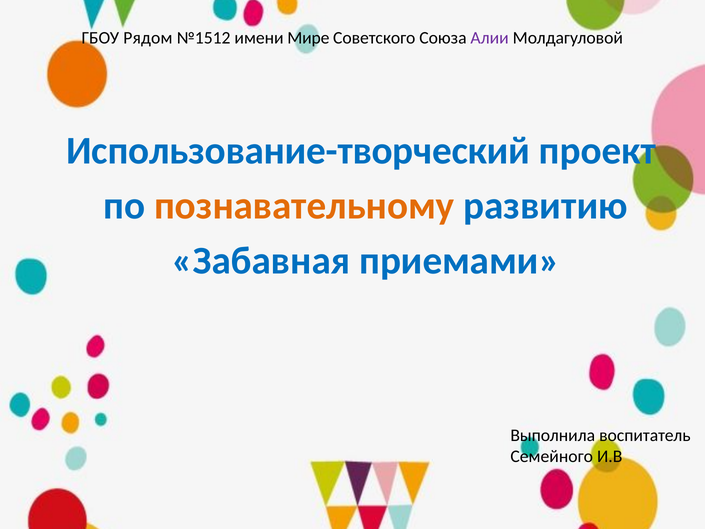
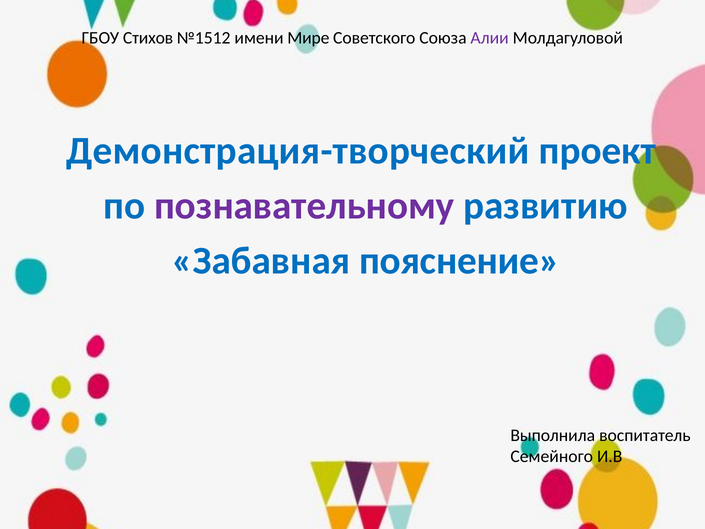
Рядом: Рядом -> Стихов
Использование-творческий: Использование-творческий -> Демонстрация-творческий
познавательному colour: orange -> purple
приемами: приемами -> пояснение
